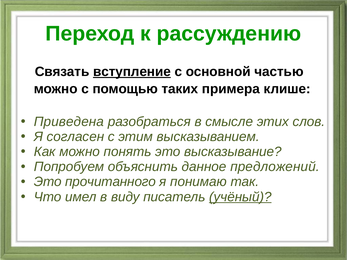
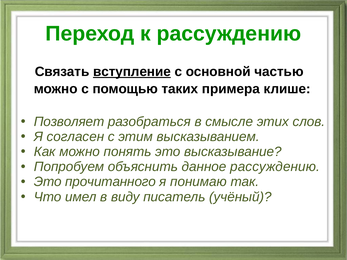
Приведена: Приведена -> Позволяет
данное предложений: предложений -> рассуждению
учёный underline: present -> none
